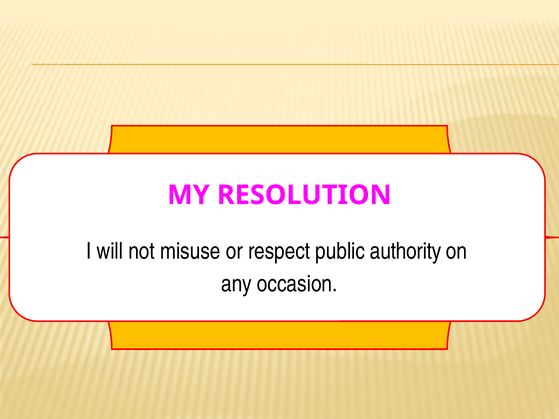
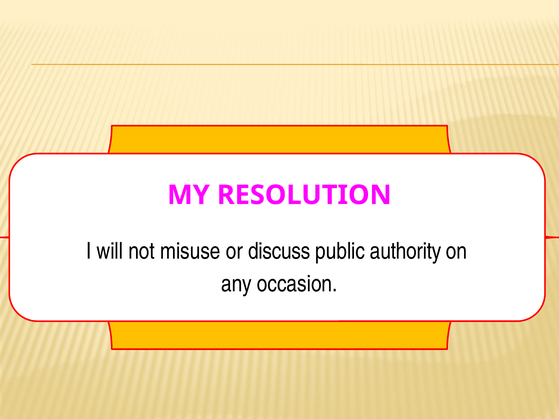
respect: respect -> discuss
